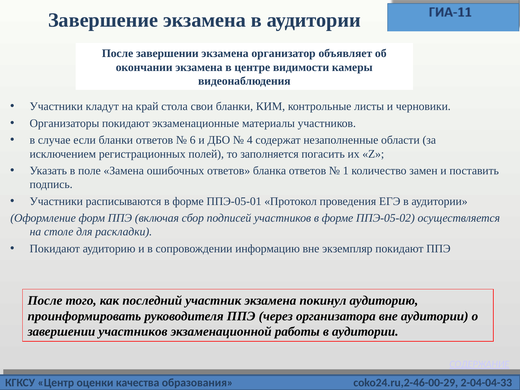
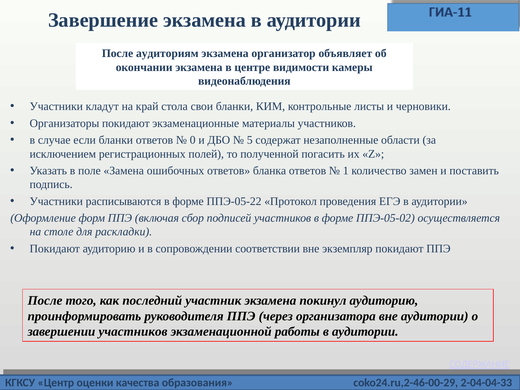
После завершении: завершении -> аудиториям
6: 6 -> 0
4: 4 -> 5
заполняется: заполняется -> полученной
ППЭ-05-01: ППЭ-05-01 -> ППЭ-05-22
информацию: информацию -> соответствии
